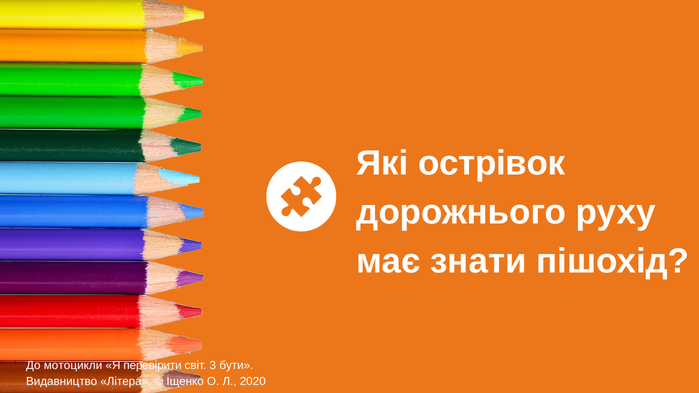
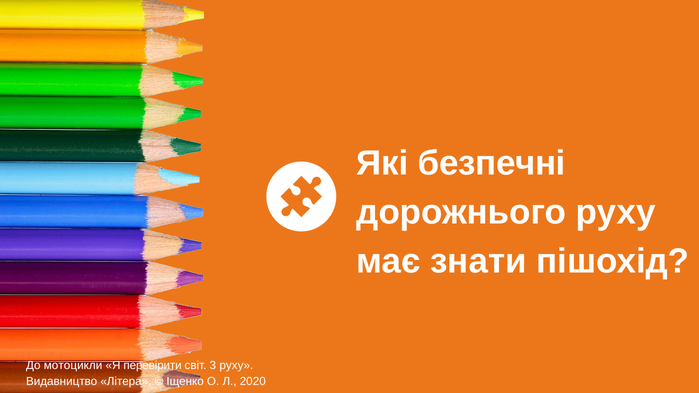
острівок: острівок -> безпечні
3 бути: бути -> руху
